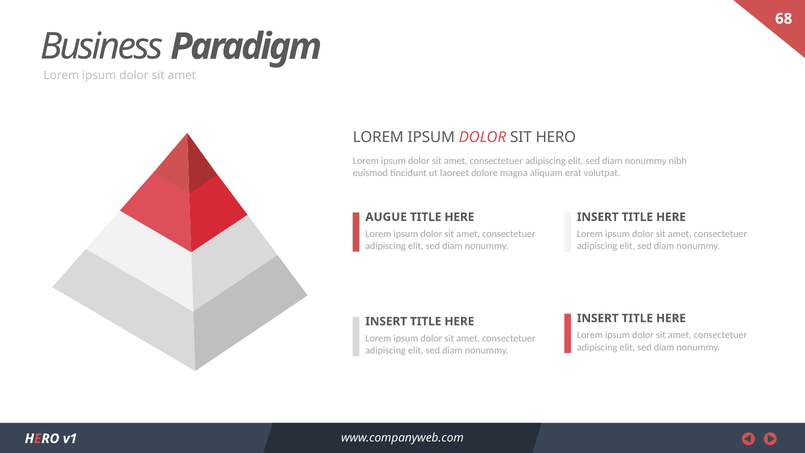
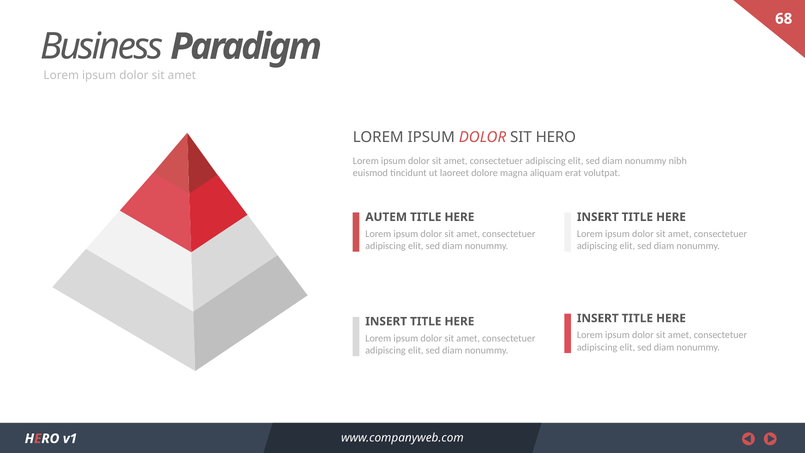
AUGUE: AUGUE -> AUTEM
